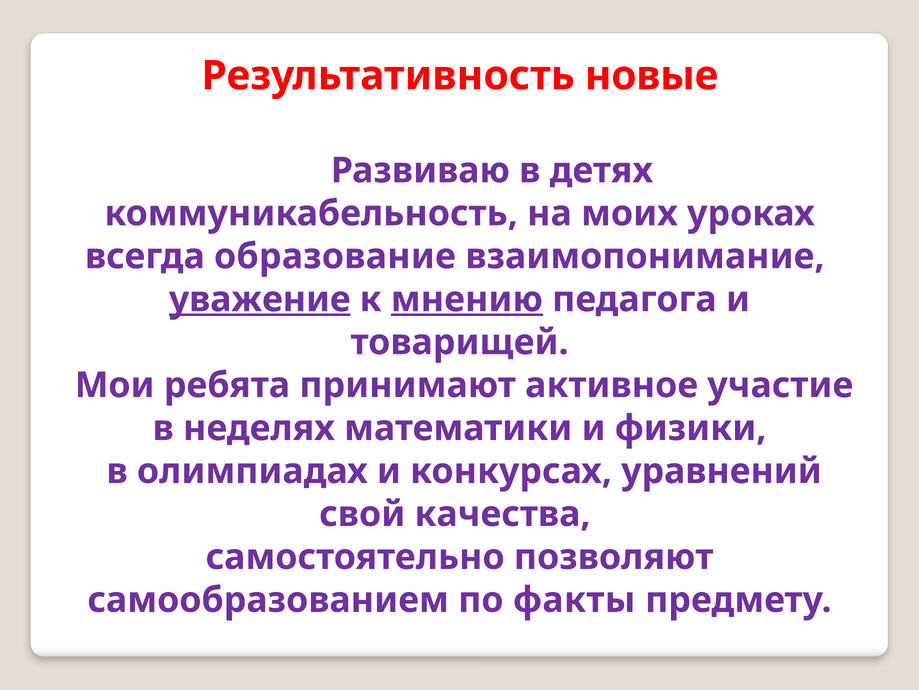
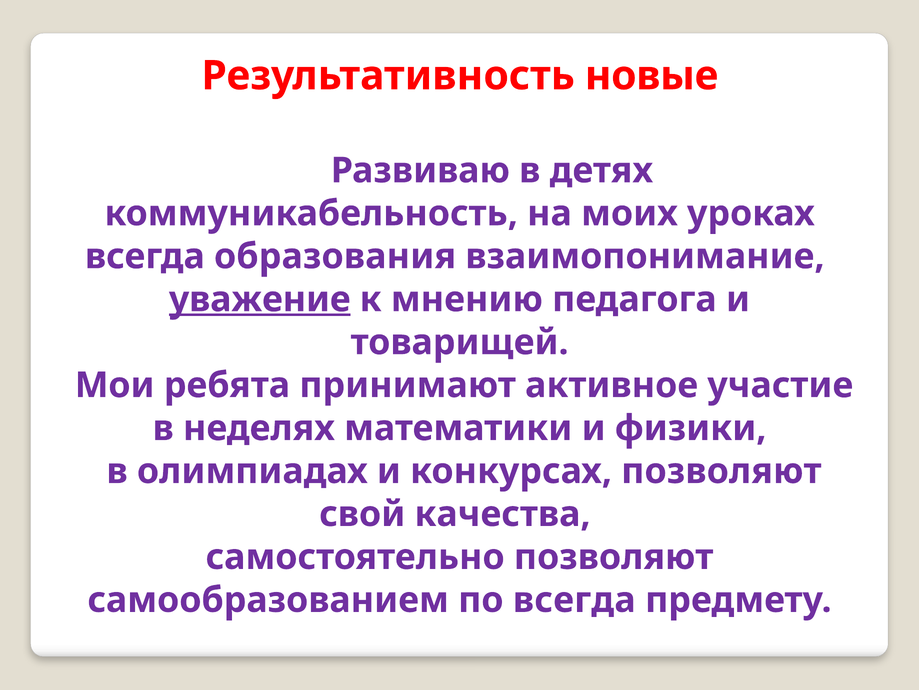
образование: образование -> образования
мнению underline: present -> none
конкурсах уравнений: уравнений -> позволяют
по факты: факты -> всегда
